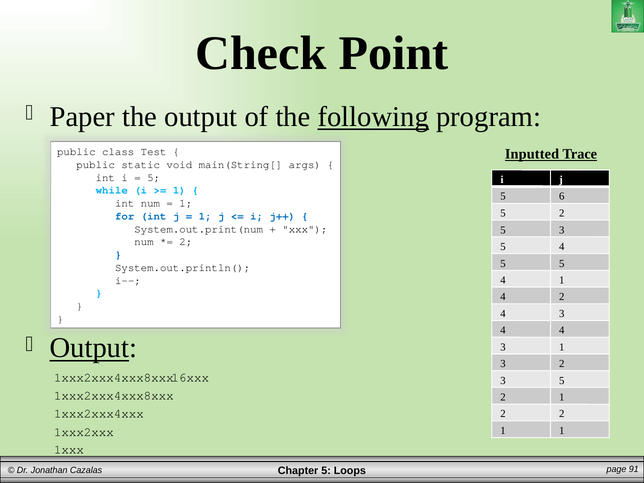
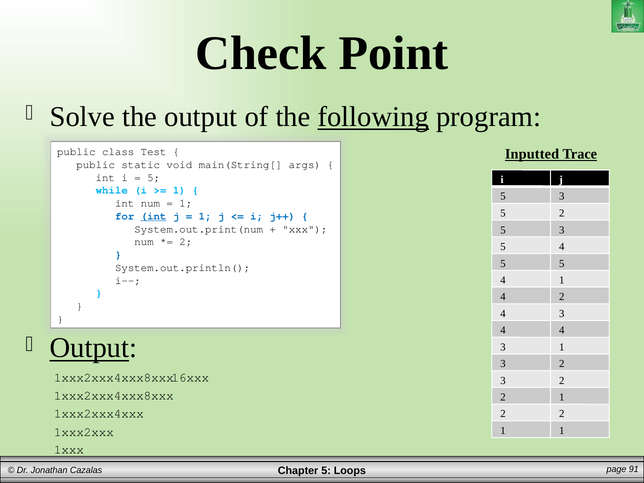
Paper: Paper -> Solve
6 at (562, 196): 6 -> 3
int at (154, 216) underline: none -> present
5 at (562, 380): 5 -> 2
